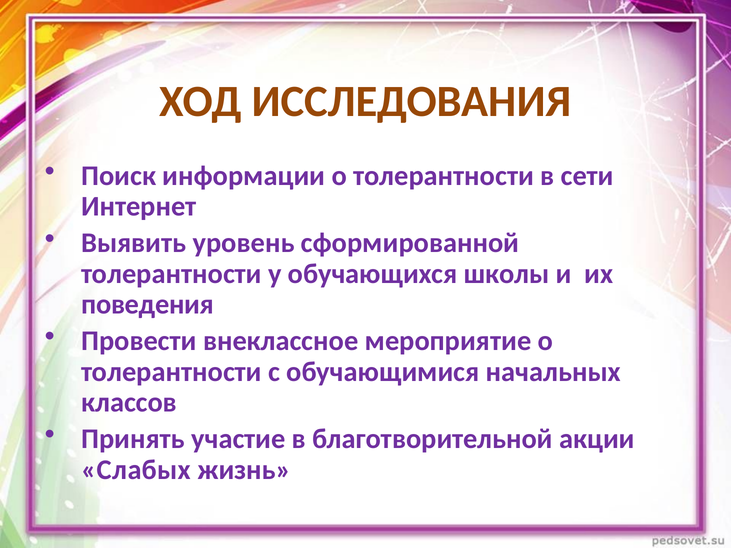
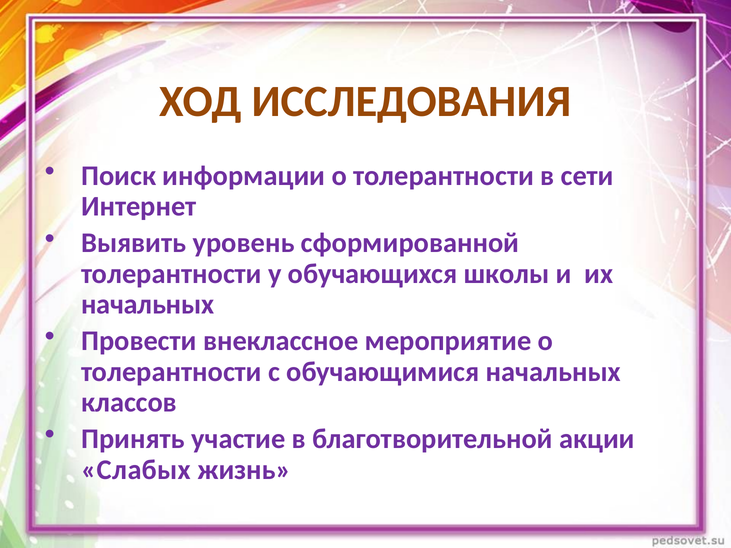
поведения at (148, 305): поведения -> начальных
